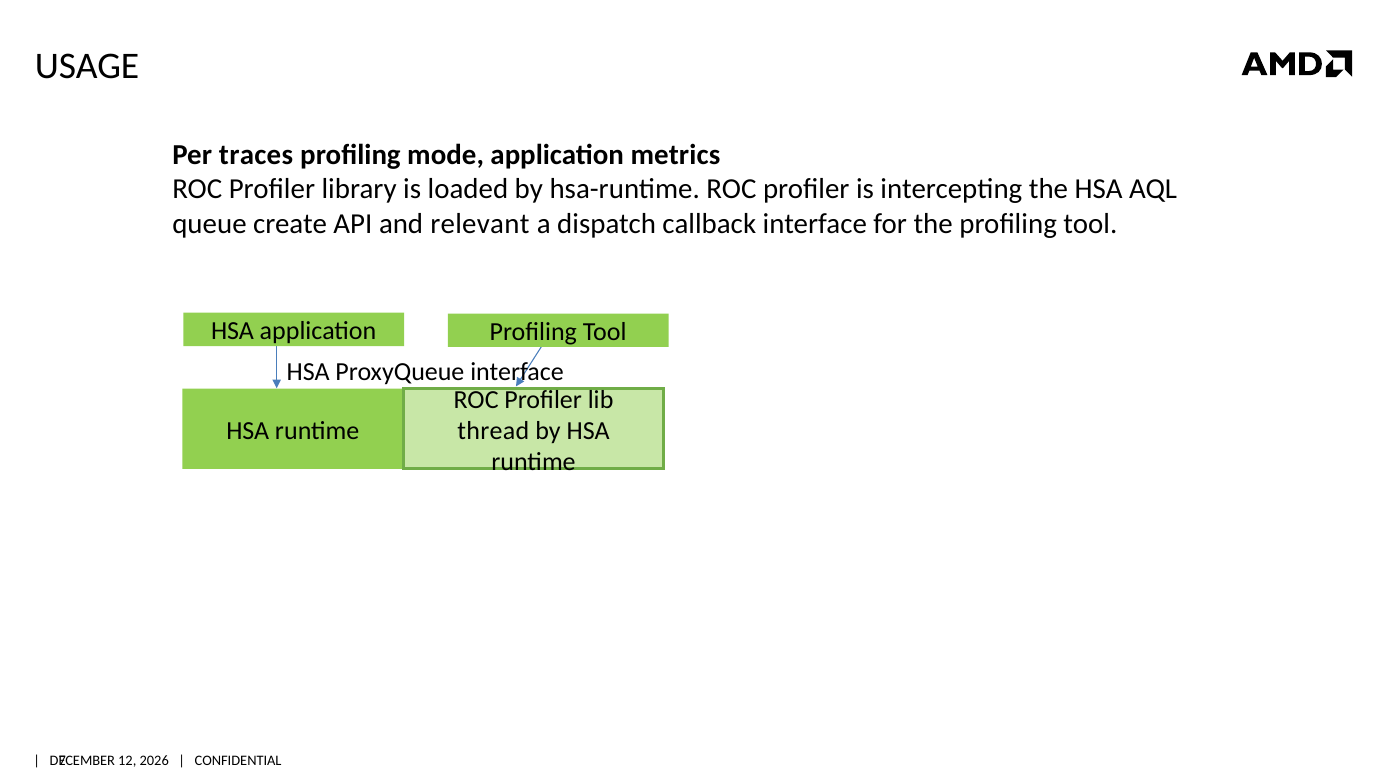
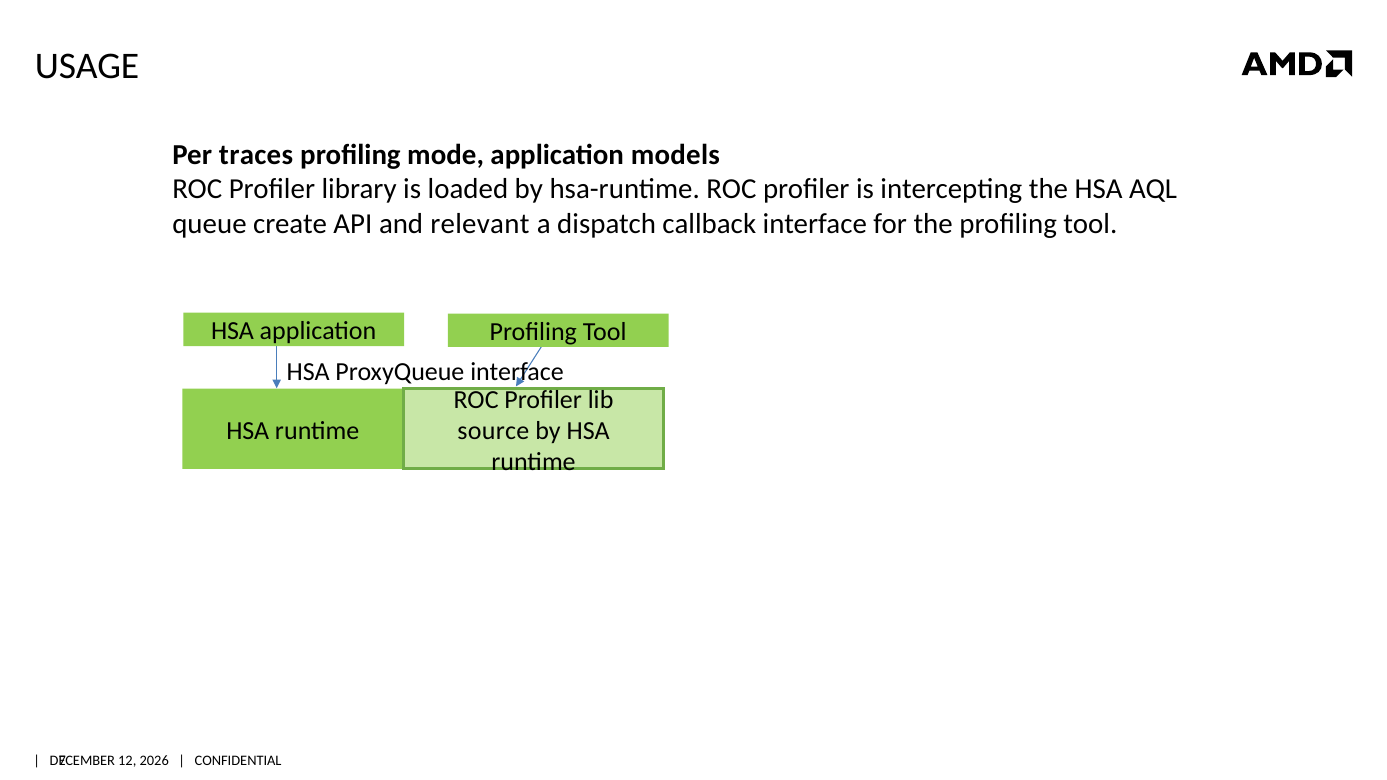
metrics: metrics -> models
thread: thread -> source
